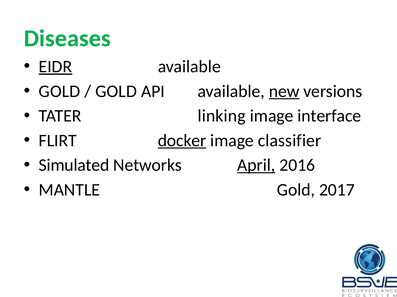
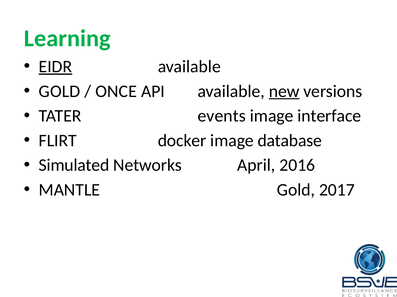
Diseases: Diseases -> Learning
GOLD at (116, 91): GOLD -> ONCE
linking: linking -> events
docker underline: present -> none
classifier: classifier -> database
April underline: present -> none
